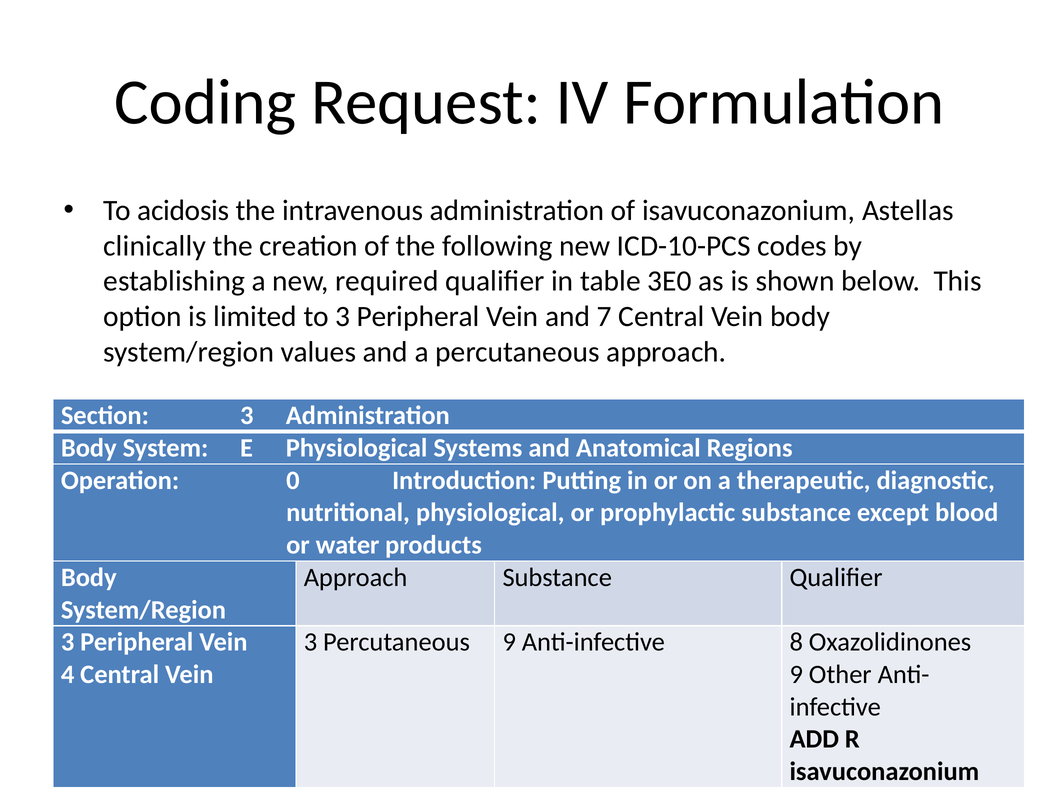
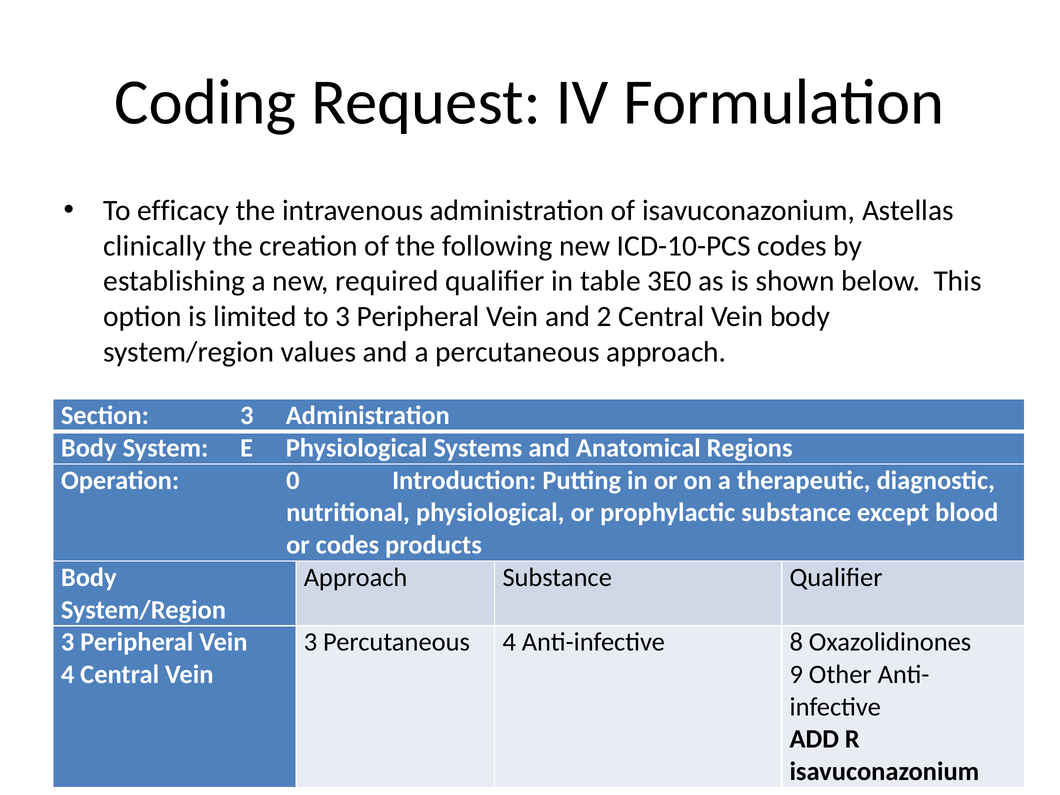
acidosis: acidosis -> efficacy
7: 7 -> 2
or water: water -> codes
Percutaneous 9: 9 -> 4
